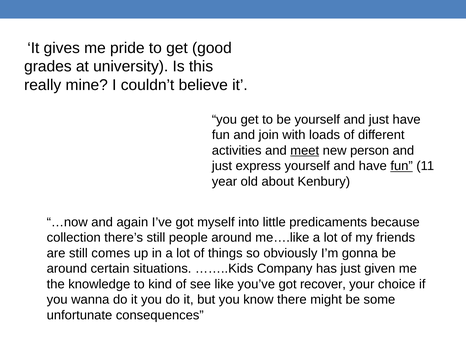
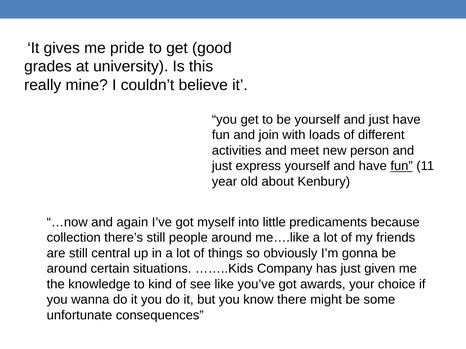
meet underline: present -> none
comes: comes -> central
recover: recover -> awards
